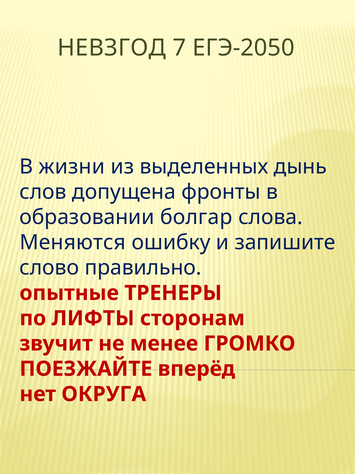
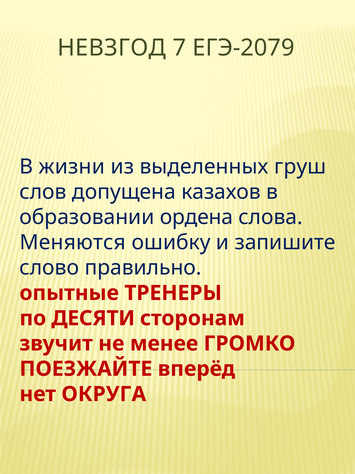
ЕГЭ-2050: ЕГЭ-2050 -> ЕГЭ-2079
дынь: дынь -> груш
фронты: фронты -> казахов
болгар: болгар -> ордена
ЛИФТЫ: ЛИФТЫ -> ДЕСЯТИ
